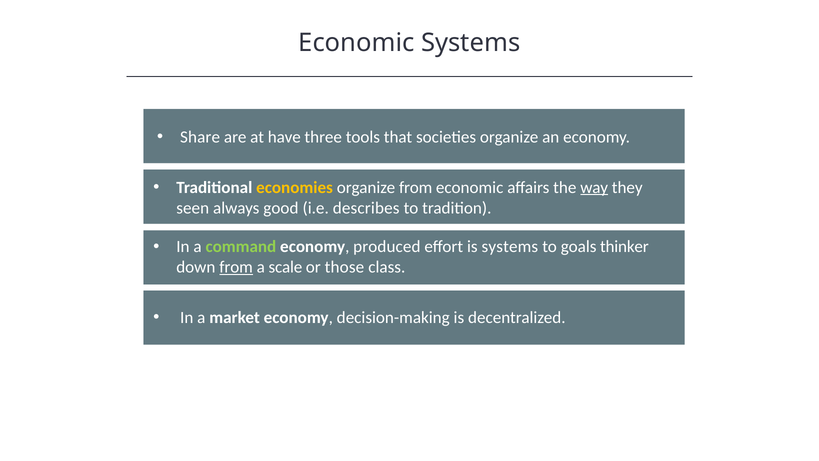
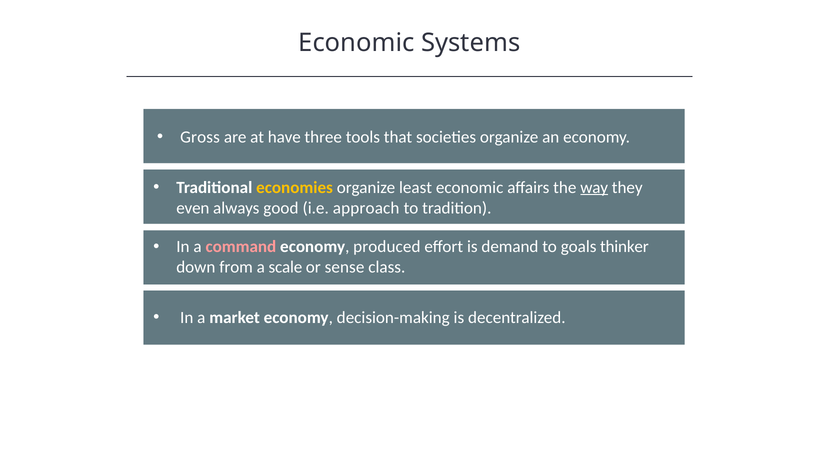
Share: Share -> Gross
organize from: from -> least
seen: seen -> even
describes: describes -> approach
command colour: light green -> pink
is systems: systems -> demand
from at (236, 267) underline: present -> none
those: those -> sense
